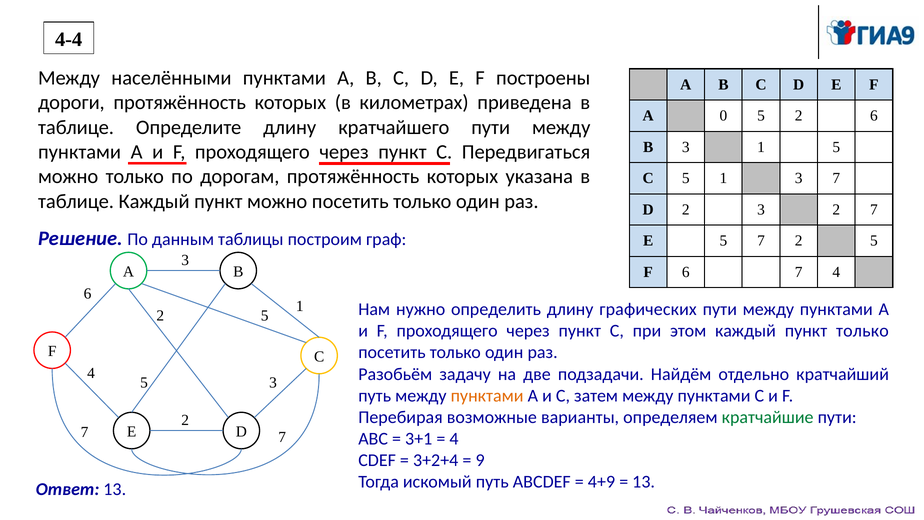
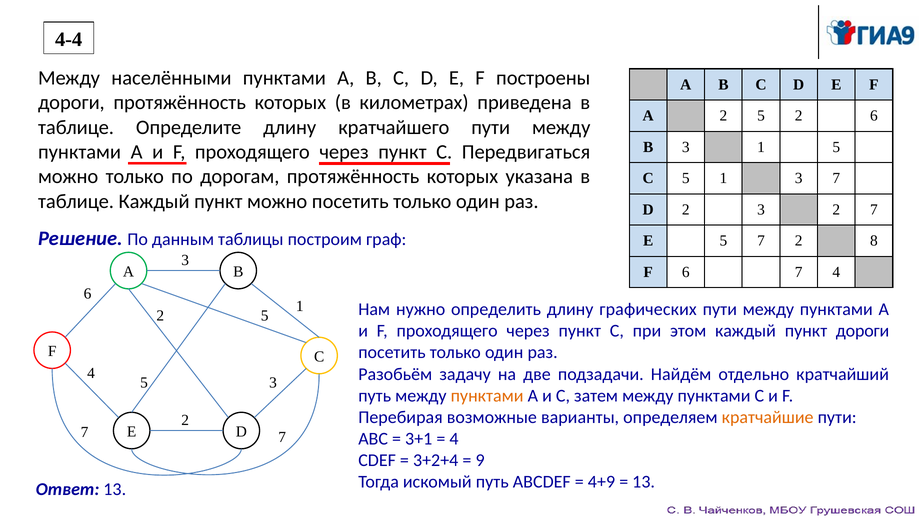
А 0: 0 -> 2
2 5: 5 -> 8
пункт только: только -> дороги
кратчайшие colour: green -> orange
